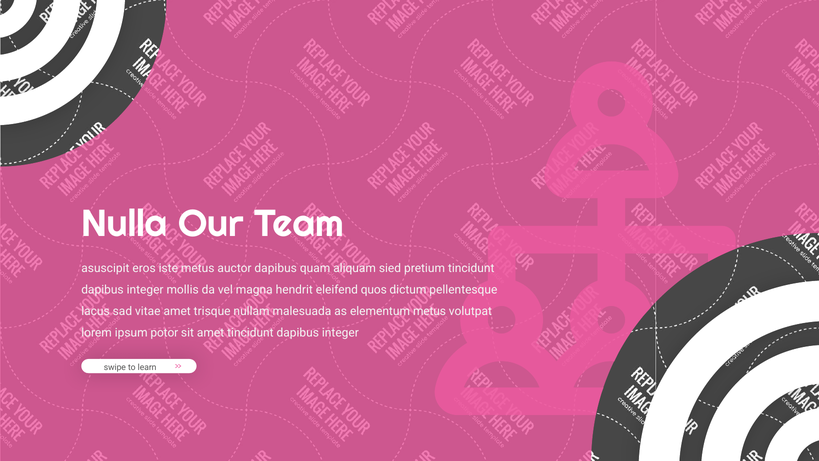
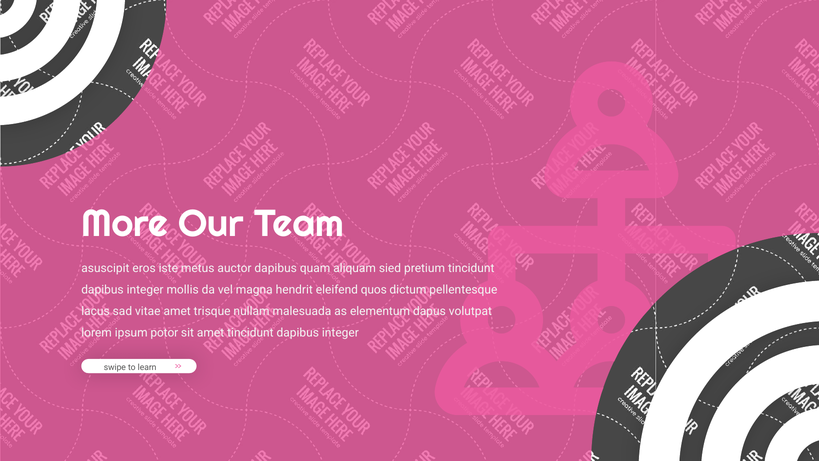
Nulla: Nulla -> More
elementum metus: metus -> dapus
